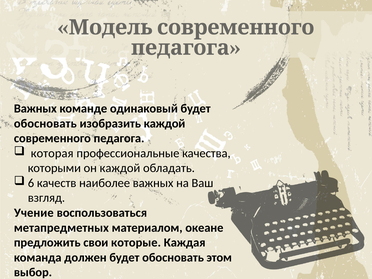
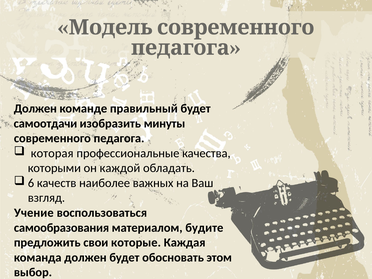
Важных at (35, 109): Важных -> Должен
одинаковый: одинаковый -> правильный
обосновать at (45, 123): обосновать -> самоотдачи
изобразить каждой: каждой -> минуты
метапредметных: метапредметных -> самообразования
океане: океане -> будите
